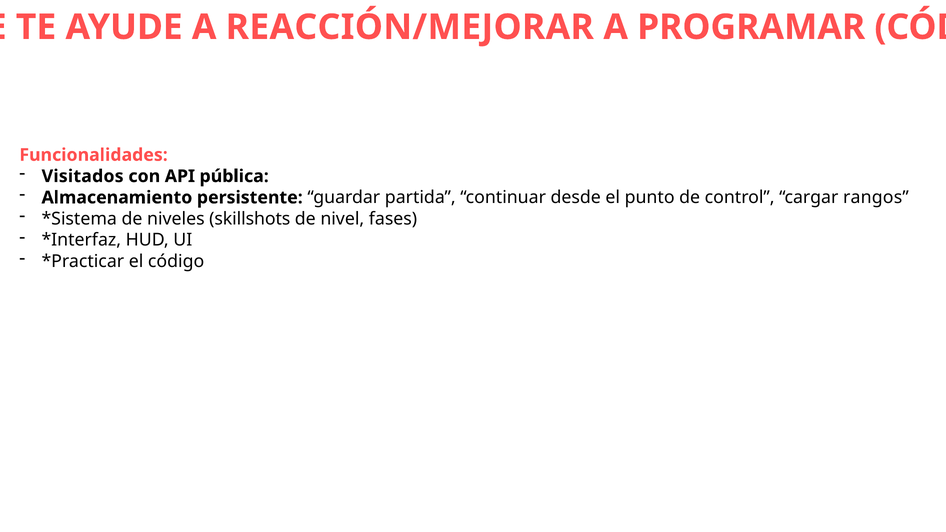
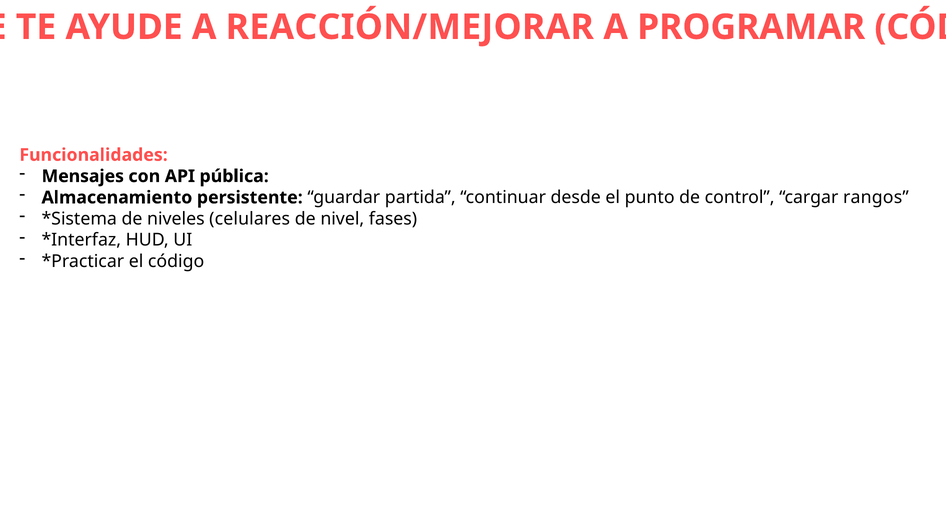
Visitados: Visitados -> Mensajes
skillshots: skillshots -> celulares
